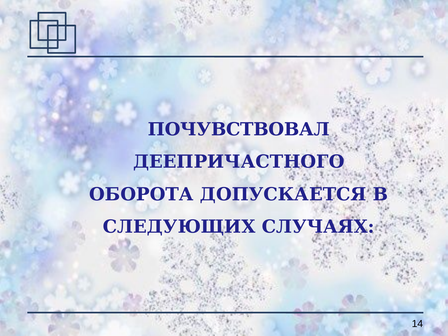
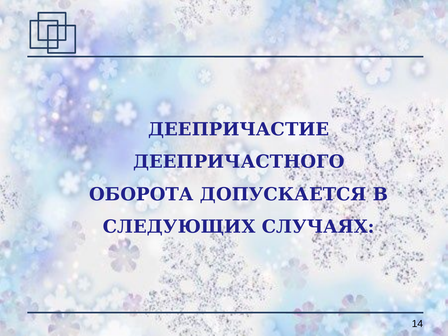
ПОЧУВСТВОВАЛ: ПОЧУВСТВОВАЛ -> ДЕЕПРИЧАСТИЕ
